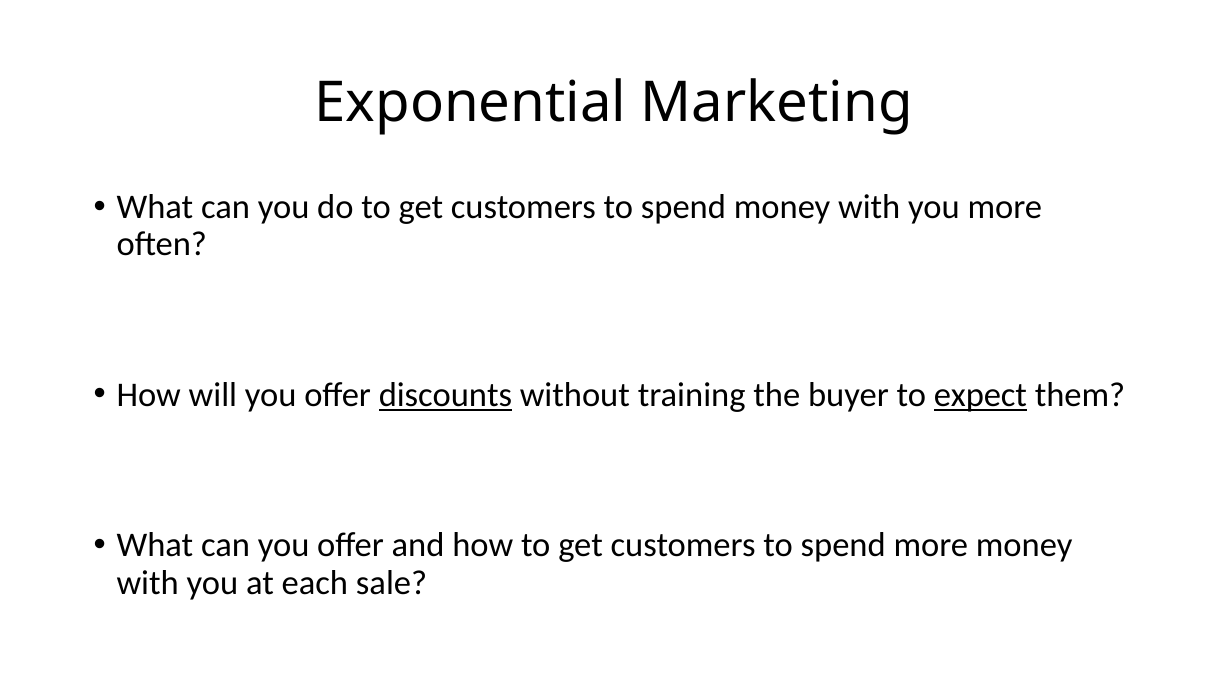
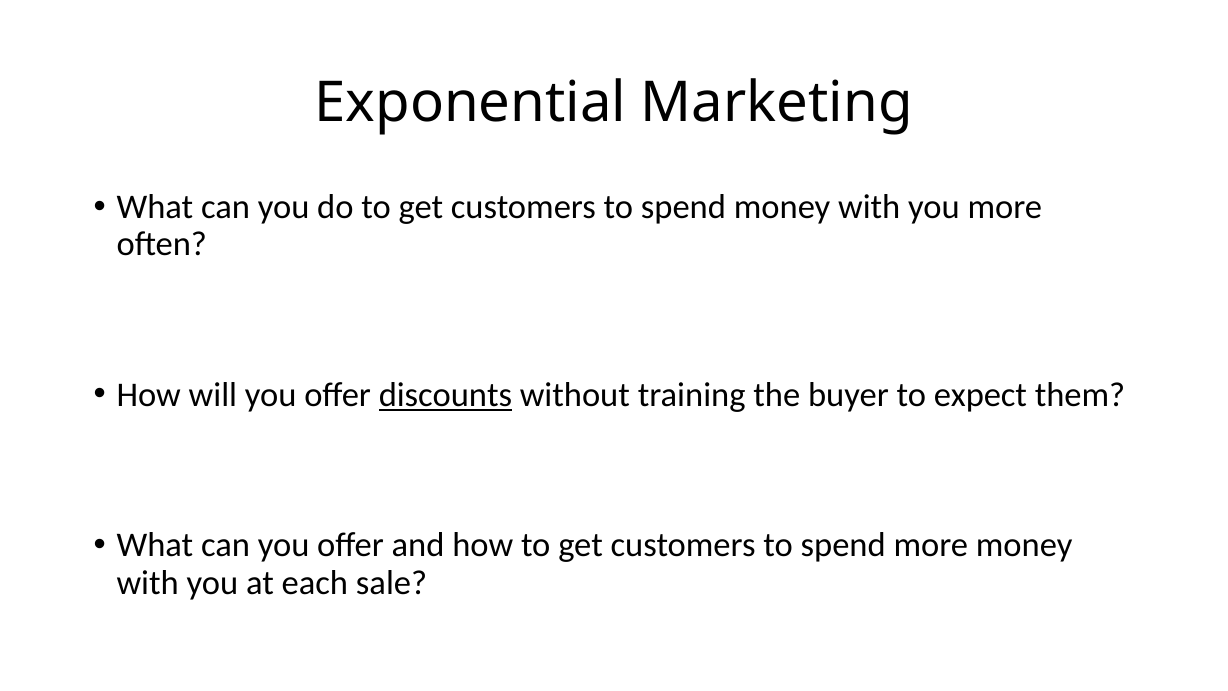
expect underline: present -> none
